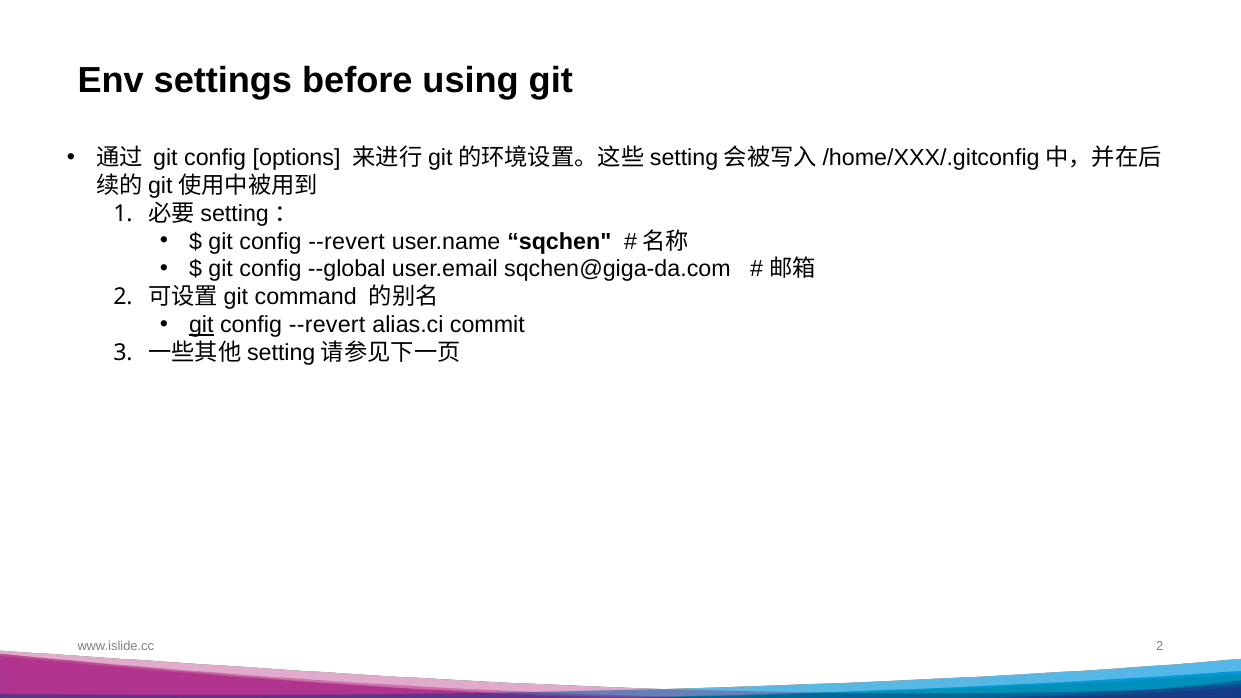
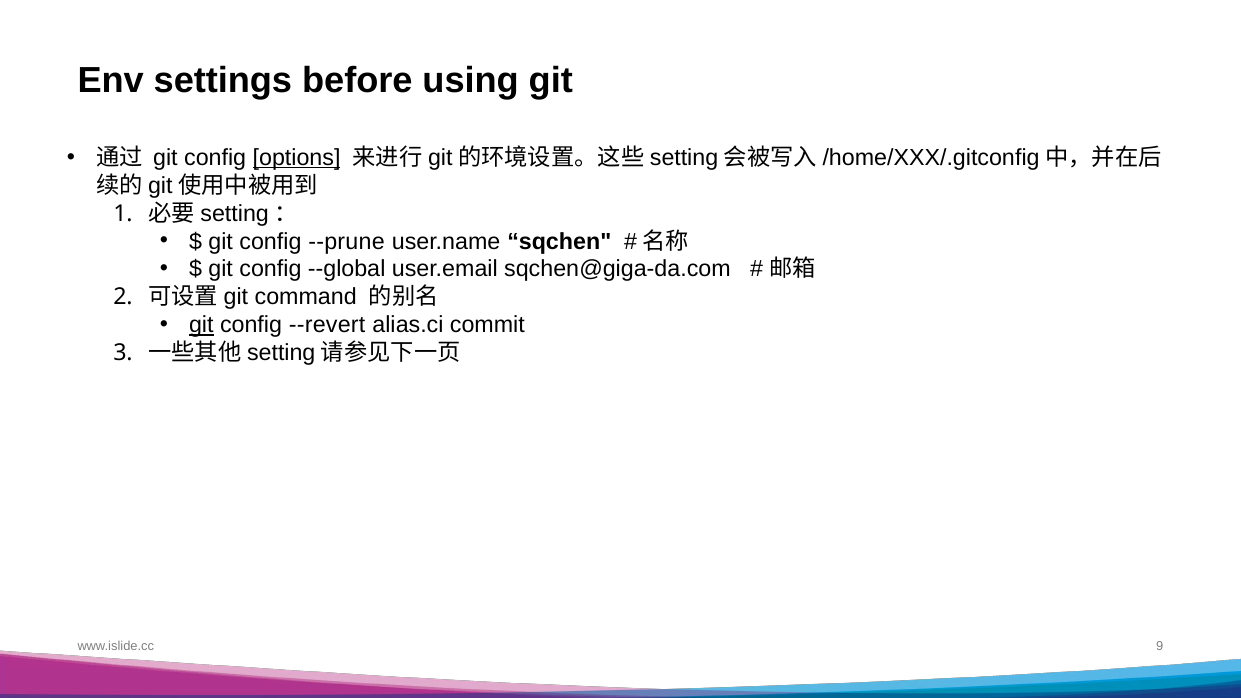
options underline: none -> present
--revert at (347, 241): --revert -> --prune
www.islide.cc 2: 2 -> 9
